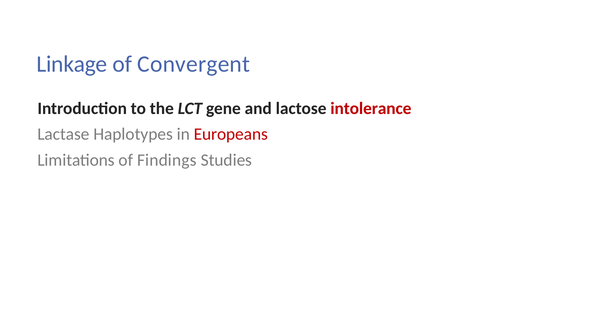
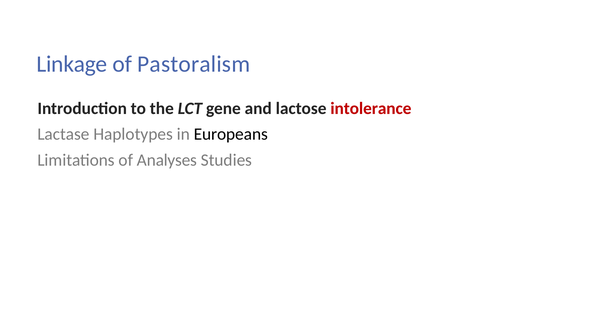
Convergent: Convergent -> Pastoralism
Europeans colour: red -> black
Findings: Findings -> Analyses
